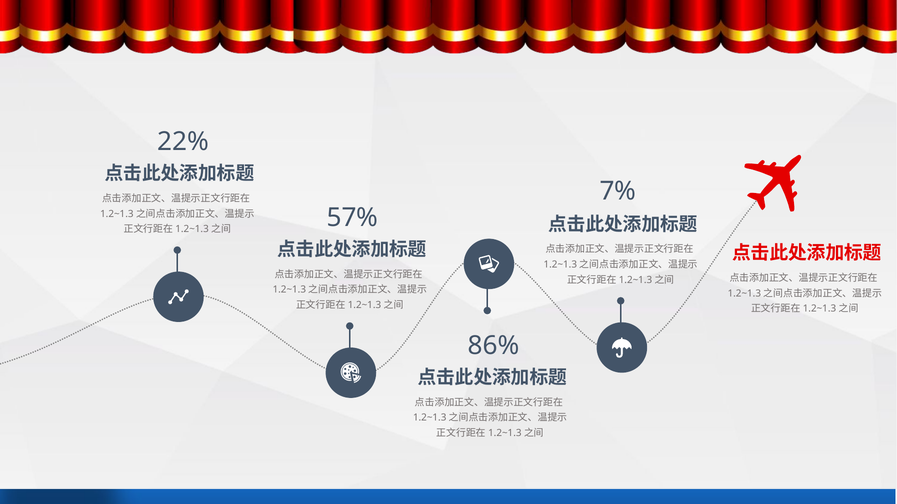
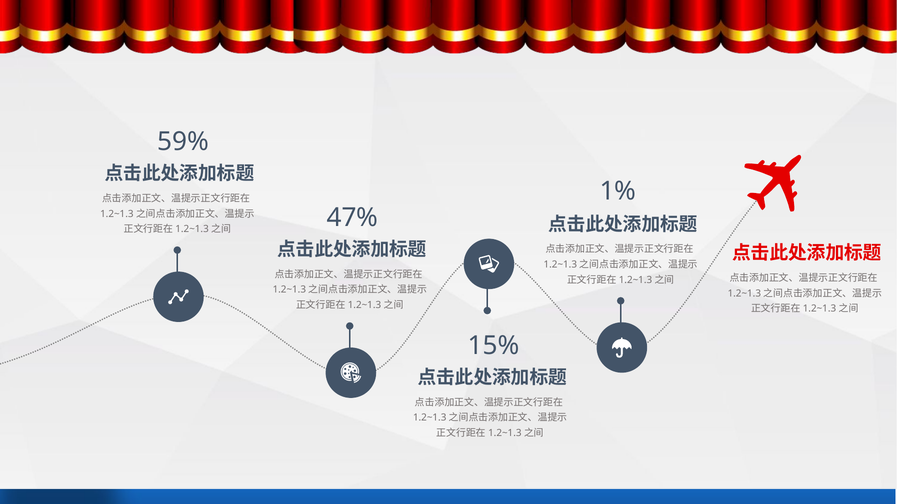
22%: 22% -> 59%
7%: 7% -> 1%
57%: 57% -> 47%
86%: 86% -> 15%
